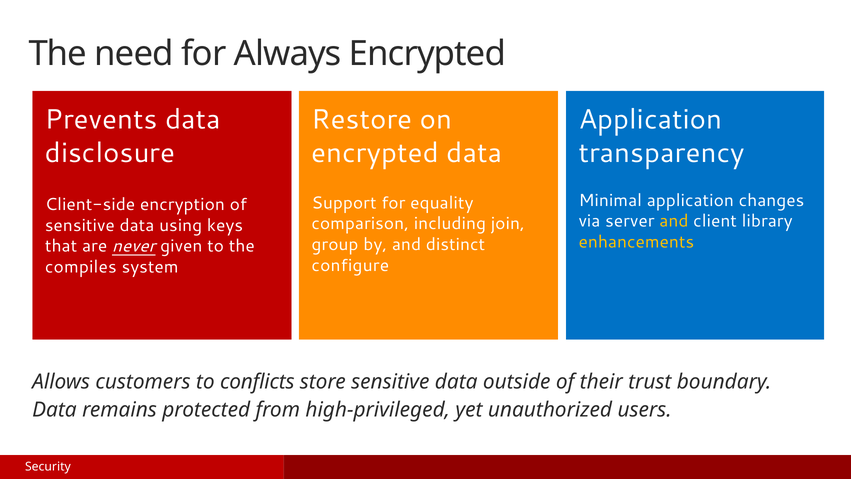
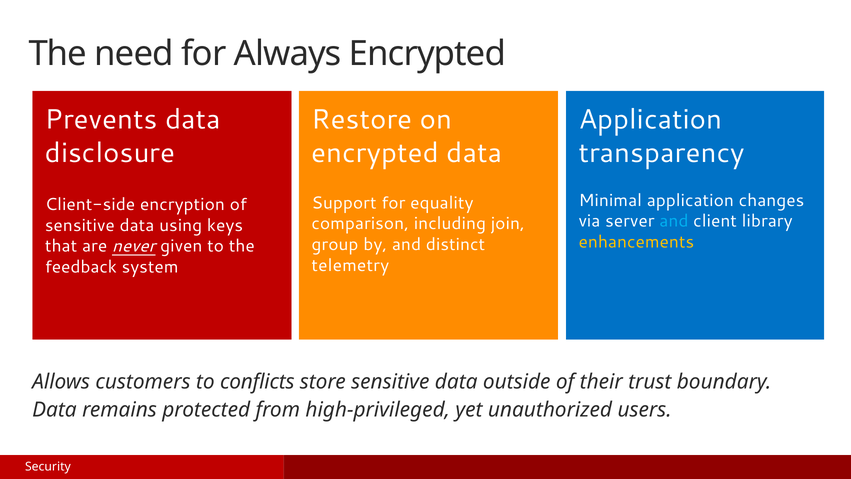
and at (674, 221) colour: yellow -> light blue
configure: configure -> telemetry
compiles: compiles -> feedback
